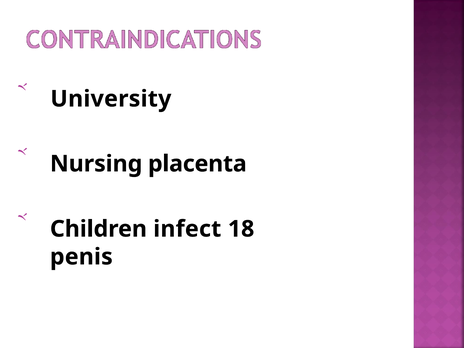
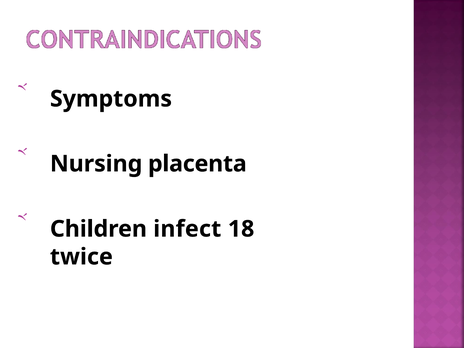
University: University -> Symptoms
penis: penis -> twice
